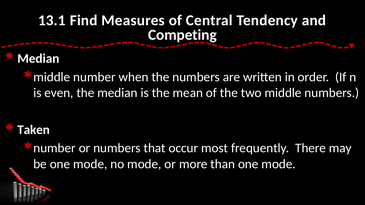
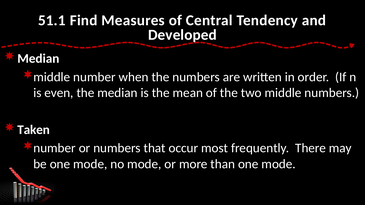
13.1: 13.1 -> 51.1
Competing: Competing -> Developed
